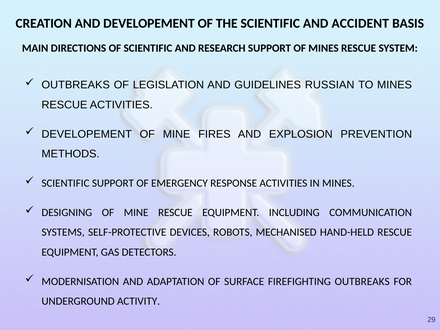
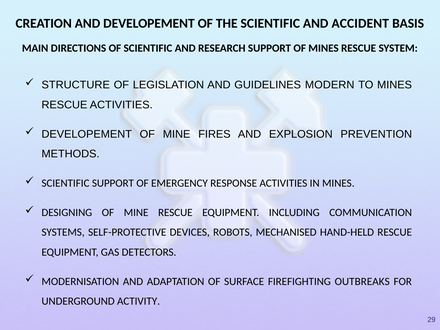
OUTBREAKS at (76, 85): OUTBREAKS -> STRUCTURE
RUSSIAN: RUSSIAN -> MODERN
